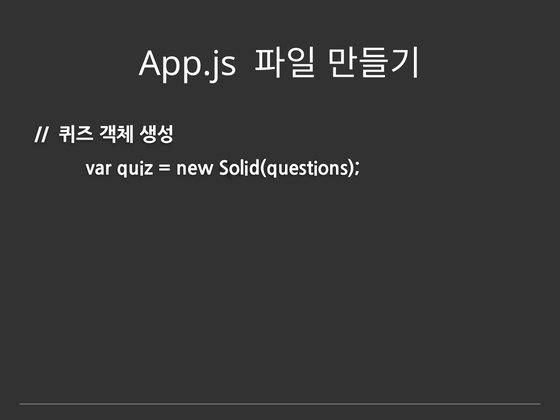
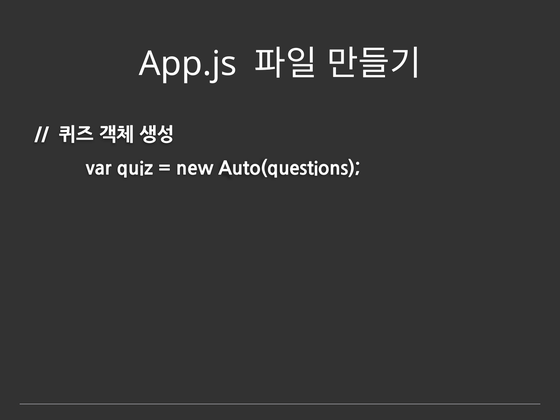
Solid(questions: Solid(questions -> Auto(questions
